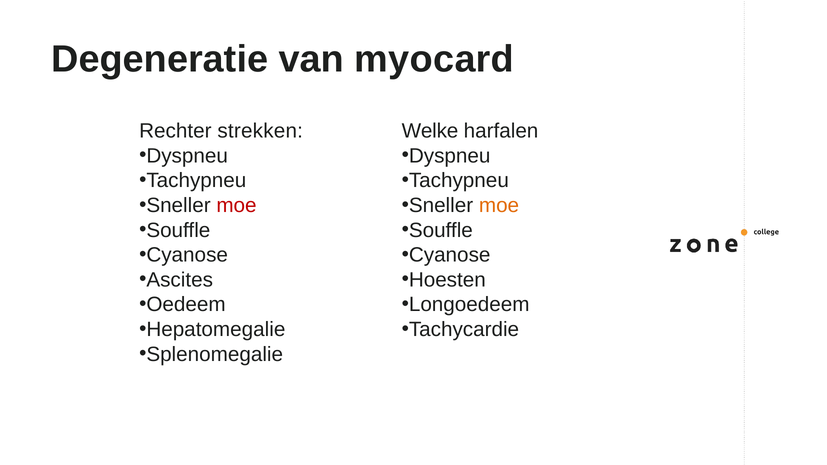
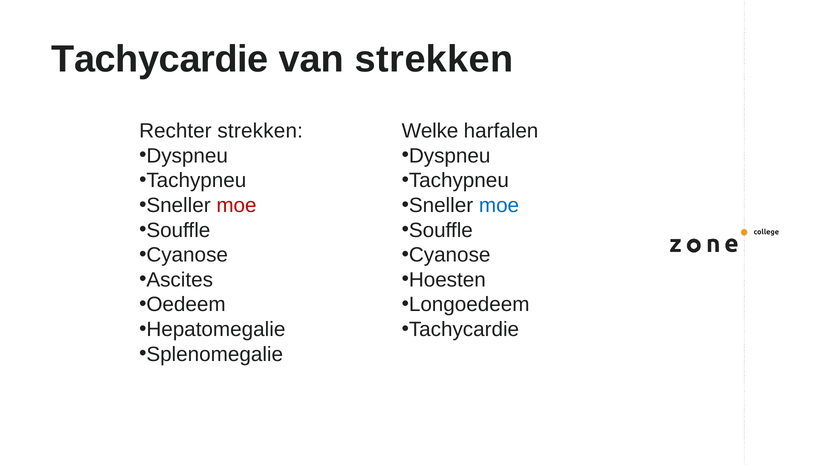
Degeneratie at (160, 59): Degeneratie -> Tachycardie
van myocard: myocard -> strekken
moe at (499, 205) colour: orange -> blue
